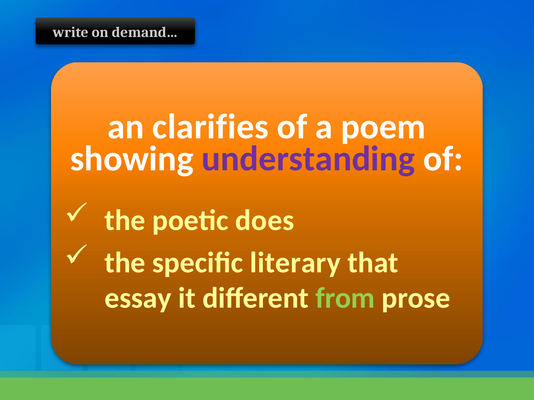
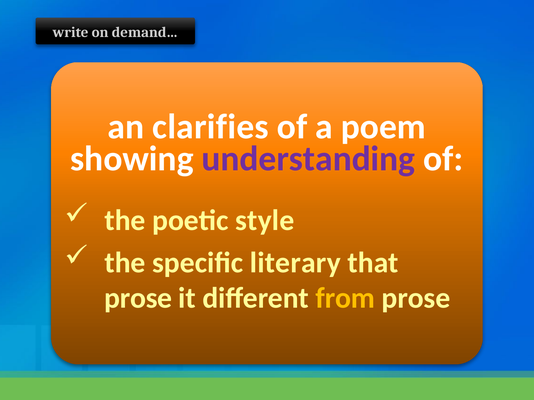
does: does -> style
essay at (138, 299): essay -> prose
from colour: light green -> yellow
